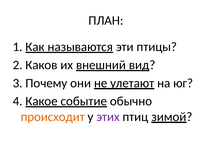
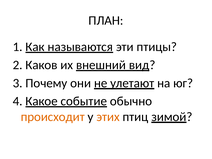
этих colour: purple -> orange
